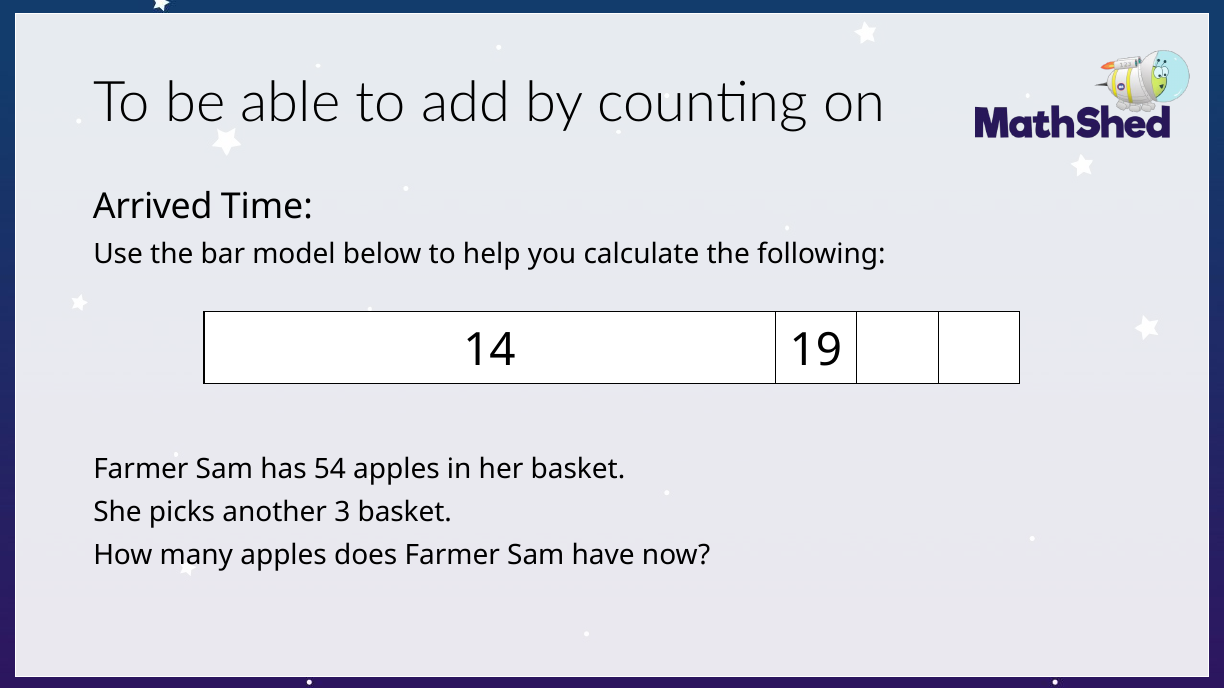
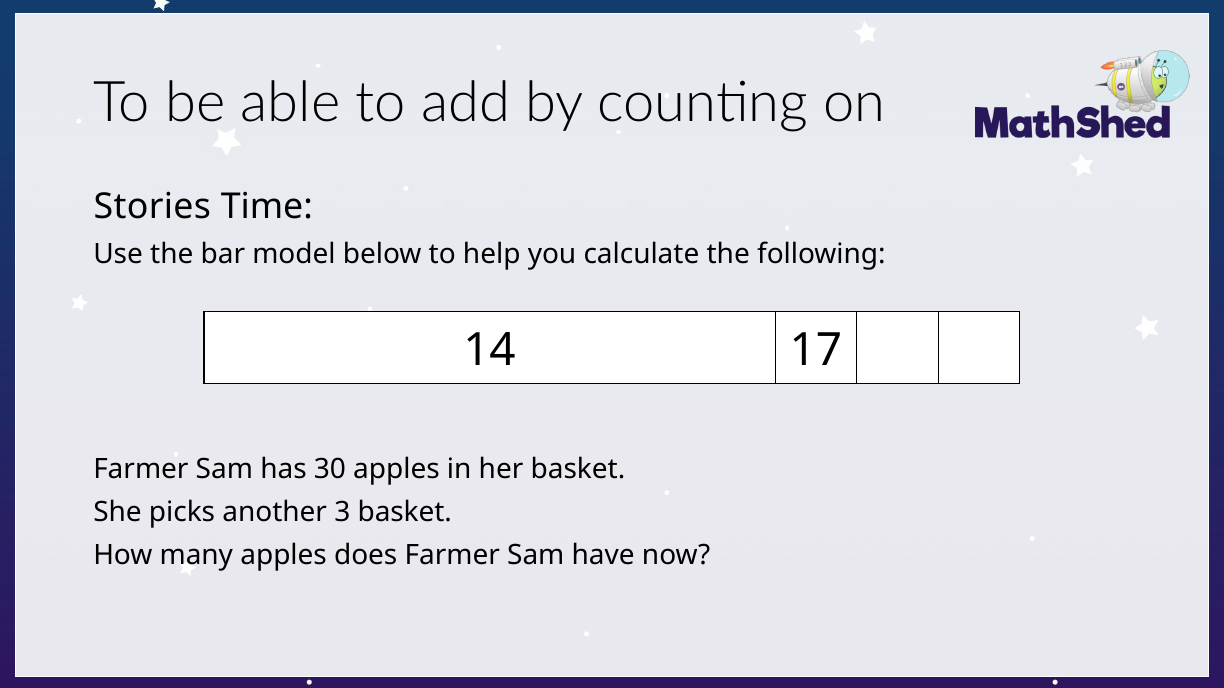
Arrived: Arrived -> Stories
19: 19 -> 17
54: 54 -> 30
